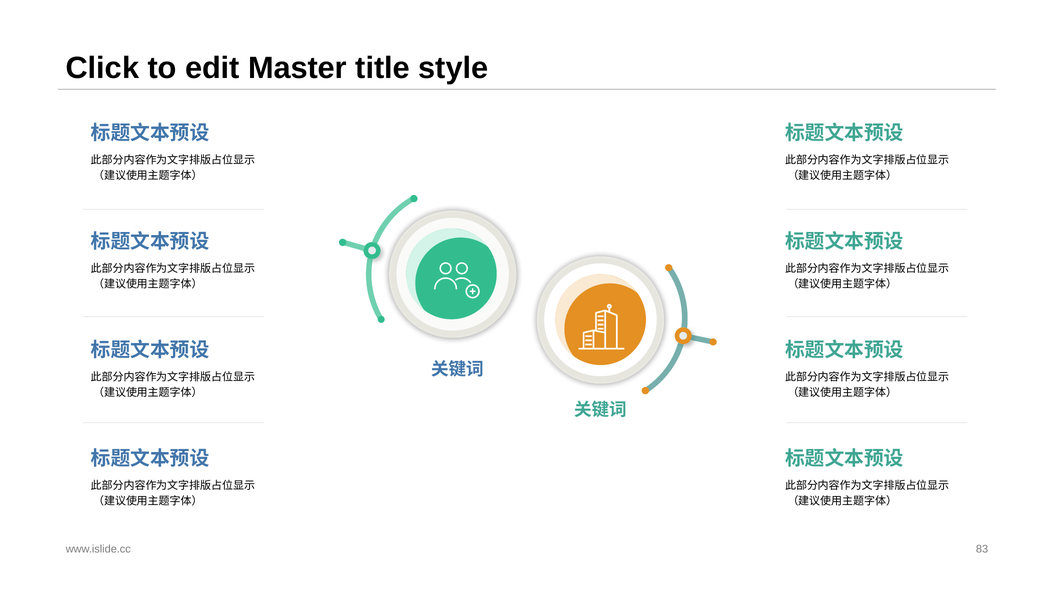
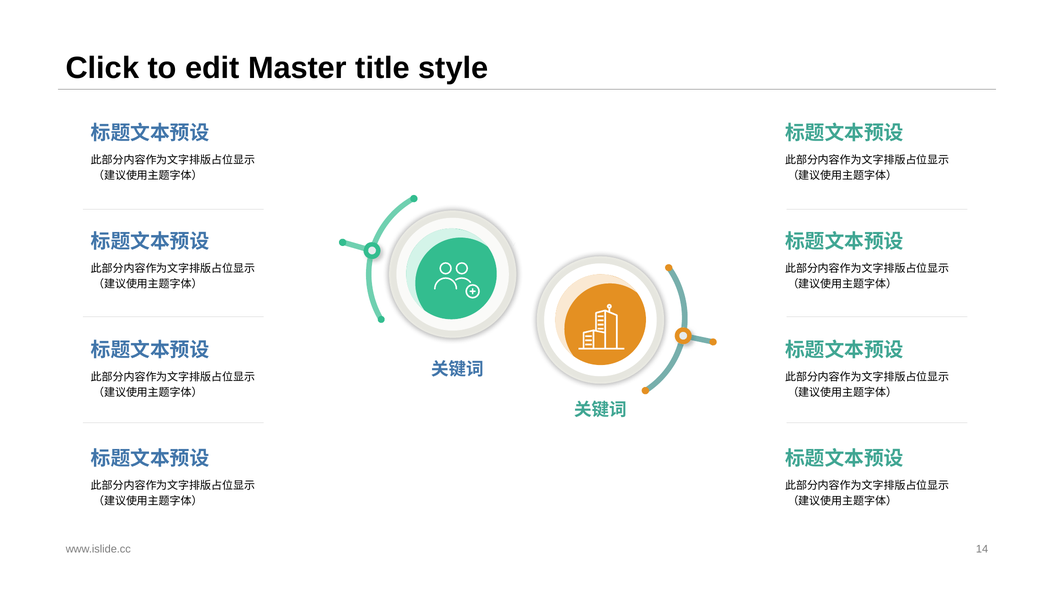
83: 83 -> 14
